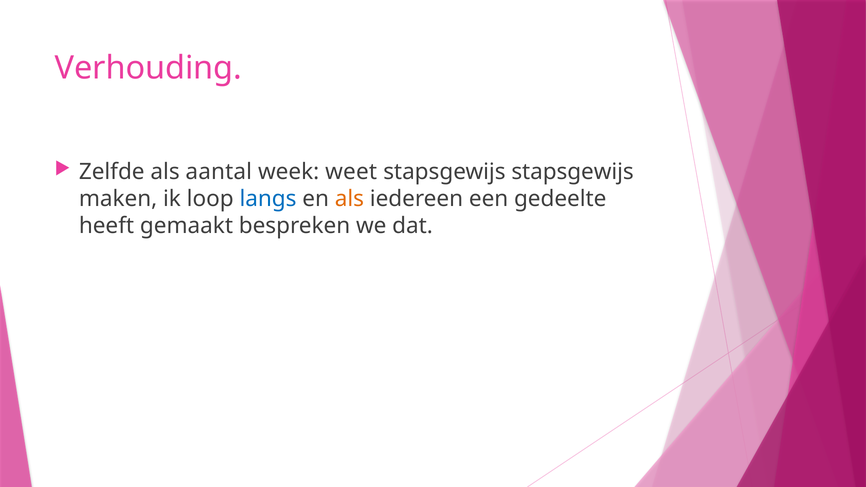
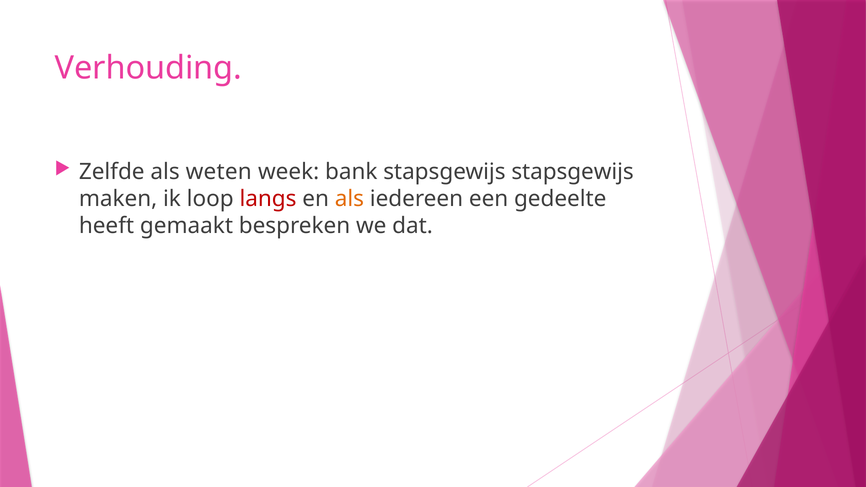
aantal: aantal -> weten
weet: weet -> bank
langs colour: blue -> red
